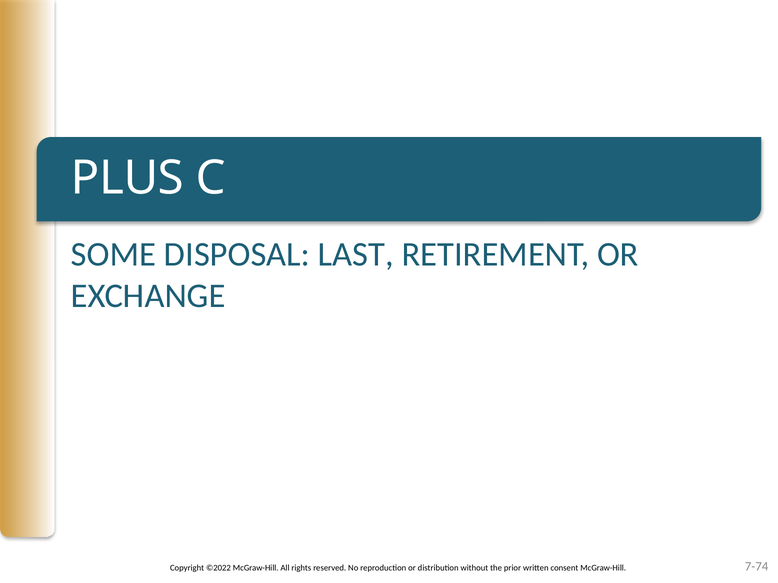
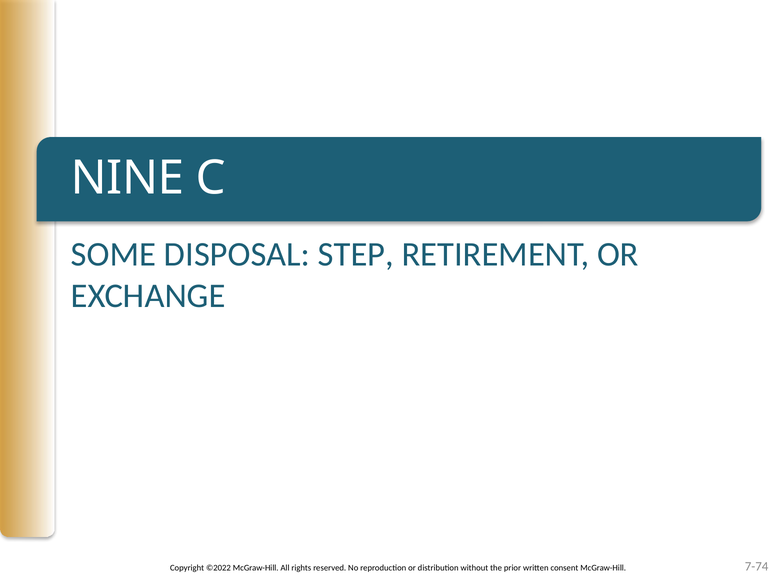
PLUS: PLUS -> NINE
LAST: LAST -> STEP
